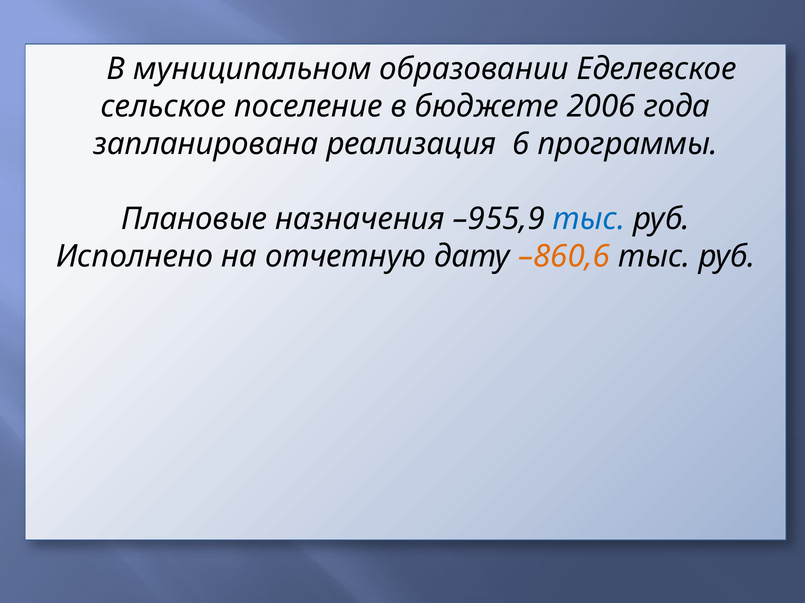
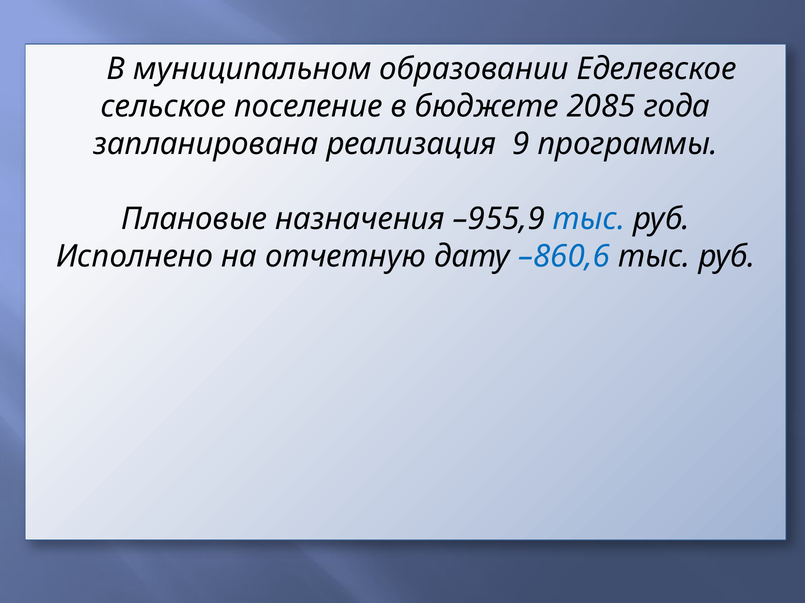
2006: 2006 -> 2085
6: 6 -> 9
–860,6 colour: orange -> blue
